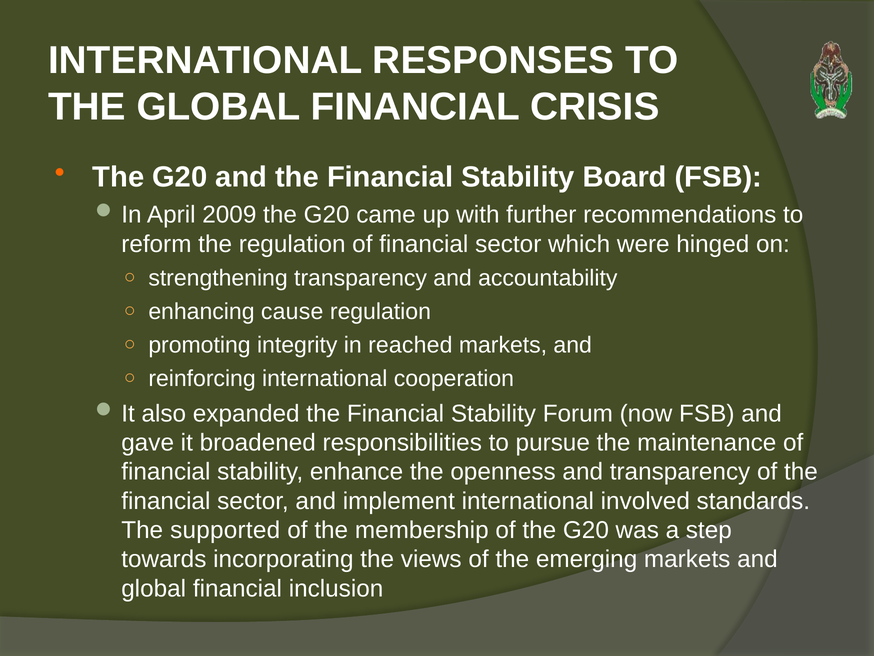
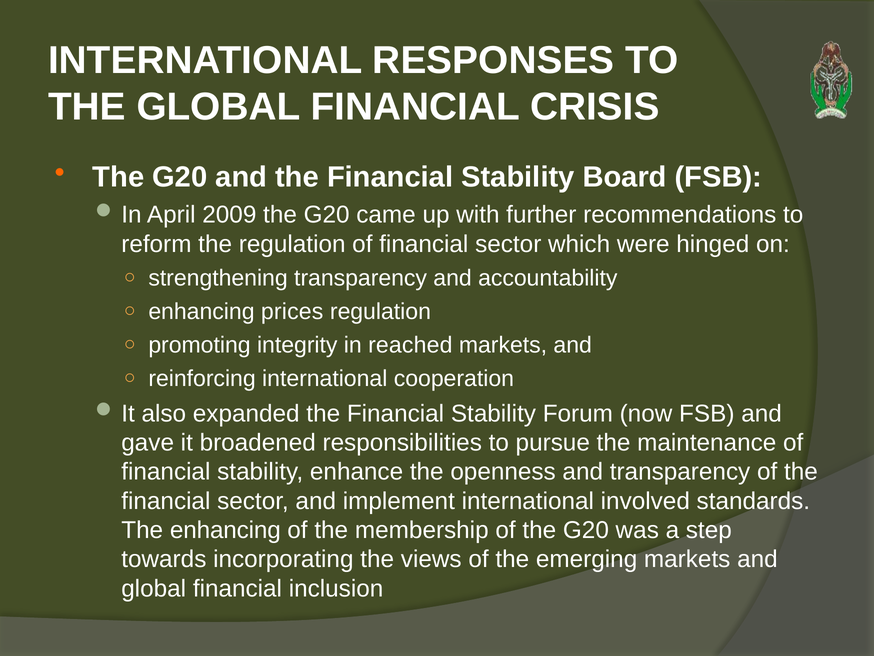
cause: cause -> prices
The supported: supported -> enhancing
